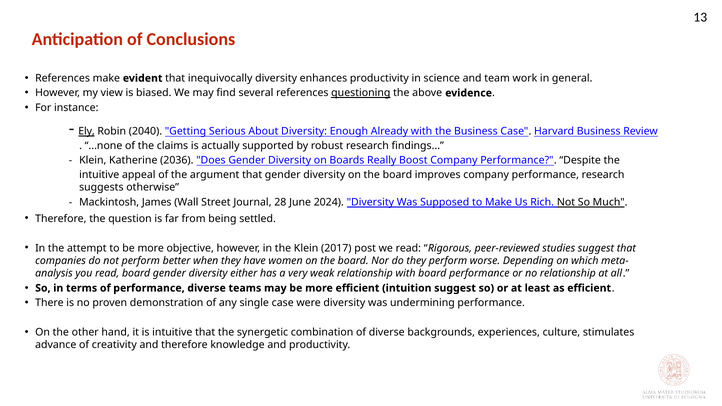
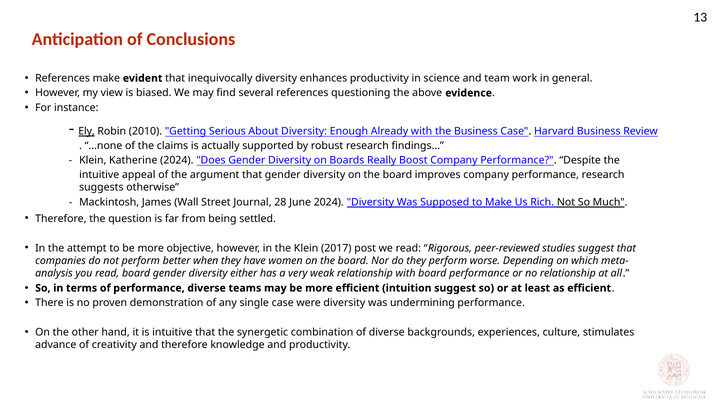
questioning underline: present -> none
2040: 2040 -> 2010
Katherine 2036: 2036 -> 2024
